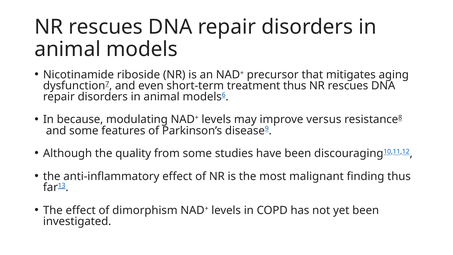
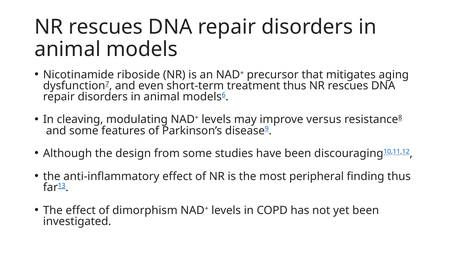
because: because -> cleaving
quality: quality -> design
malignant: malignant -> peripheral
